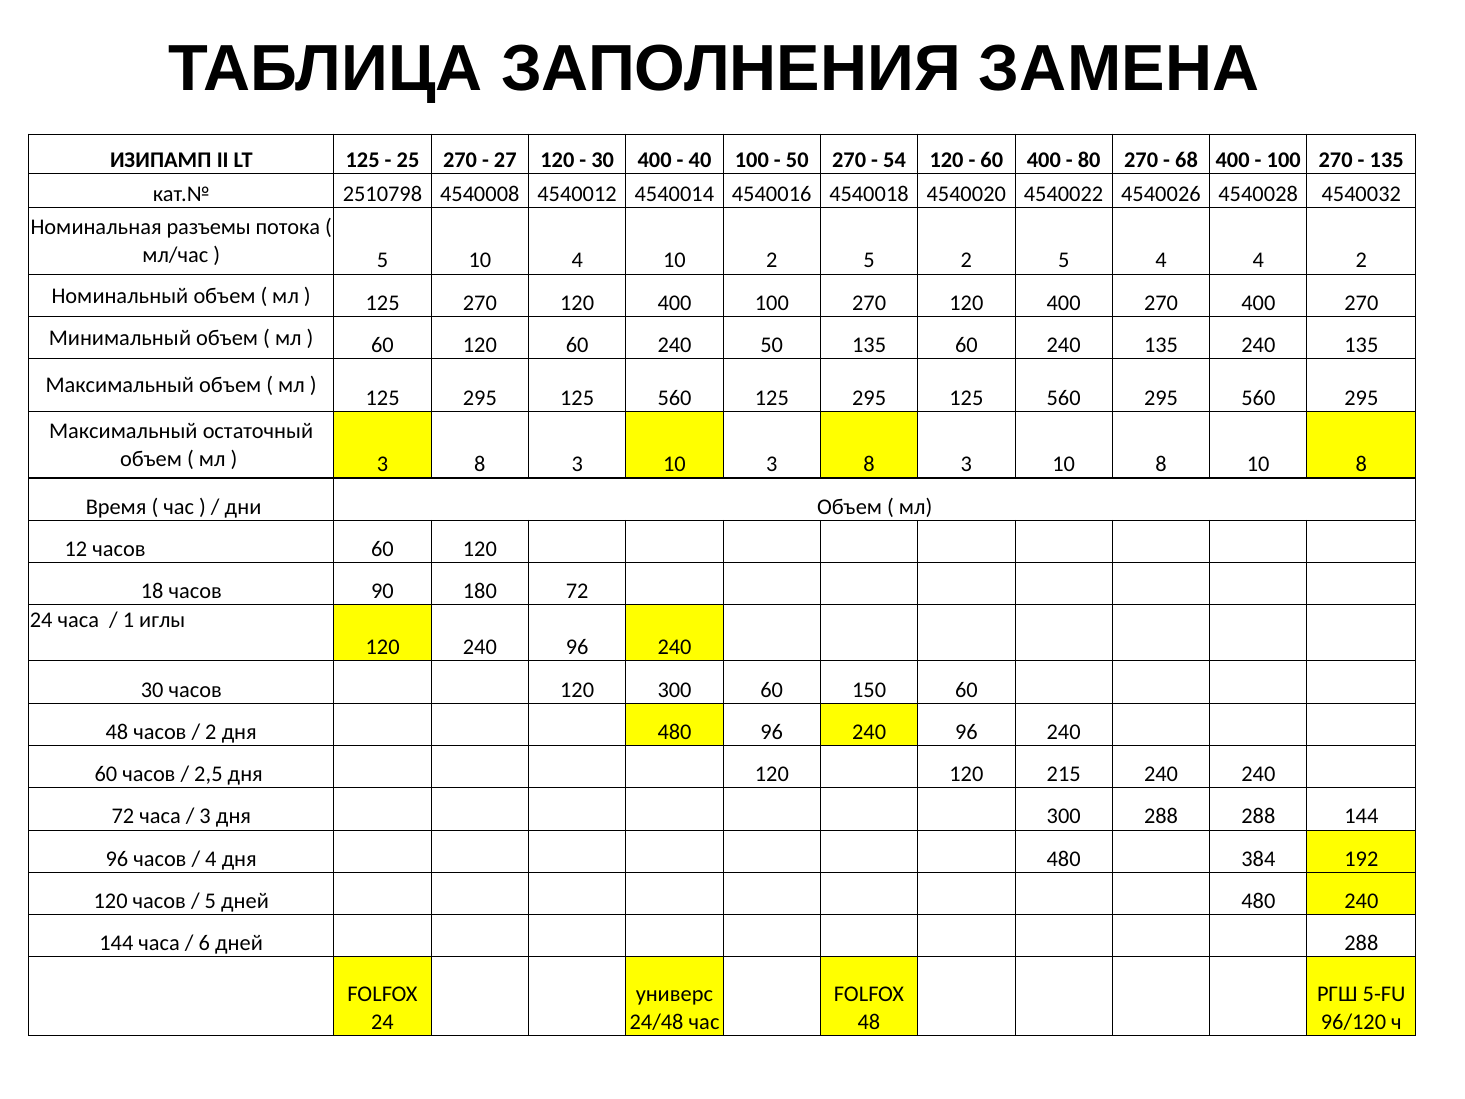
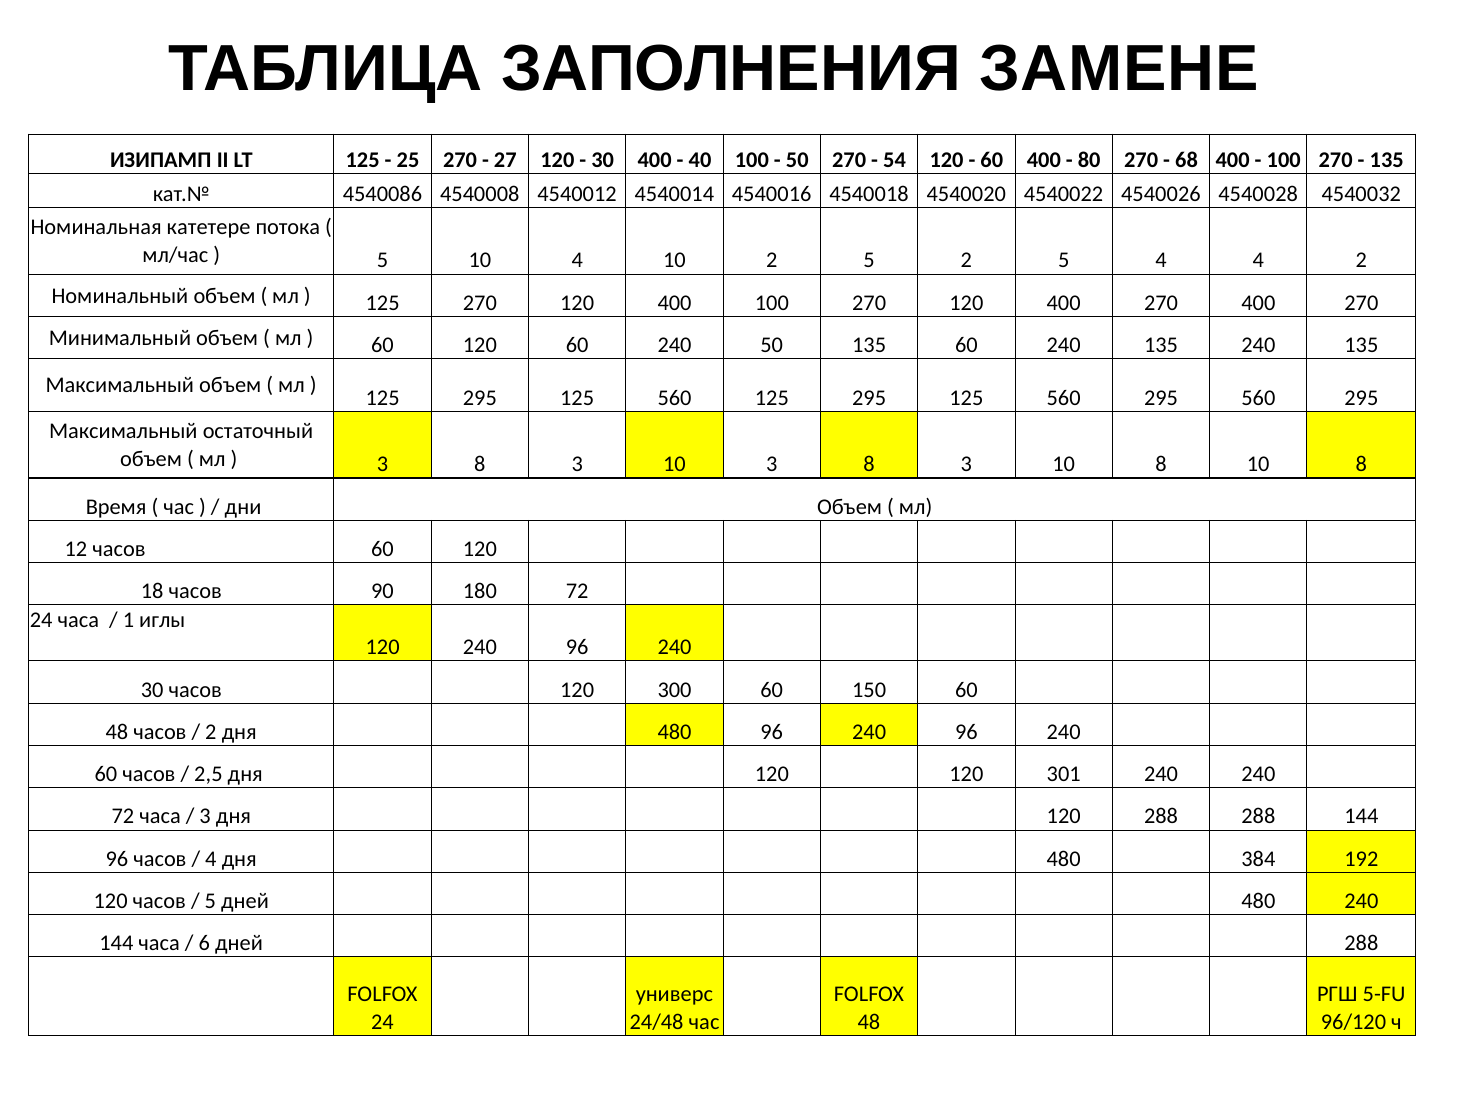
ЗАМЕНА: ЗАМЕНА -> ЗАМЕНЕ
2510798: 2510798 -> 4540086
разъемы: разъемы -> катетере
215: 215 -> 301
3 дня 300: 300 -> 120
